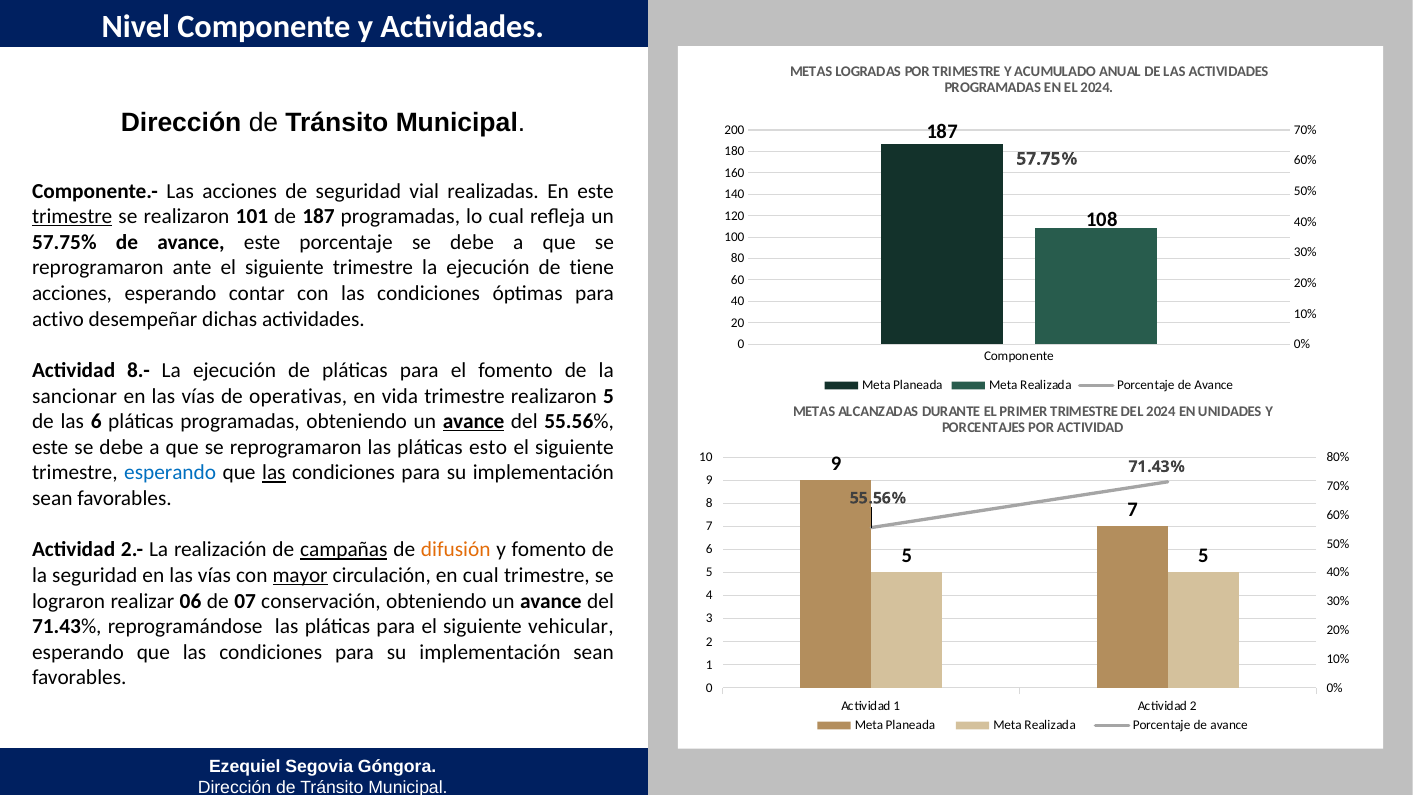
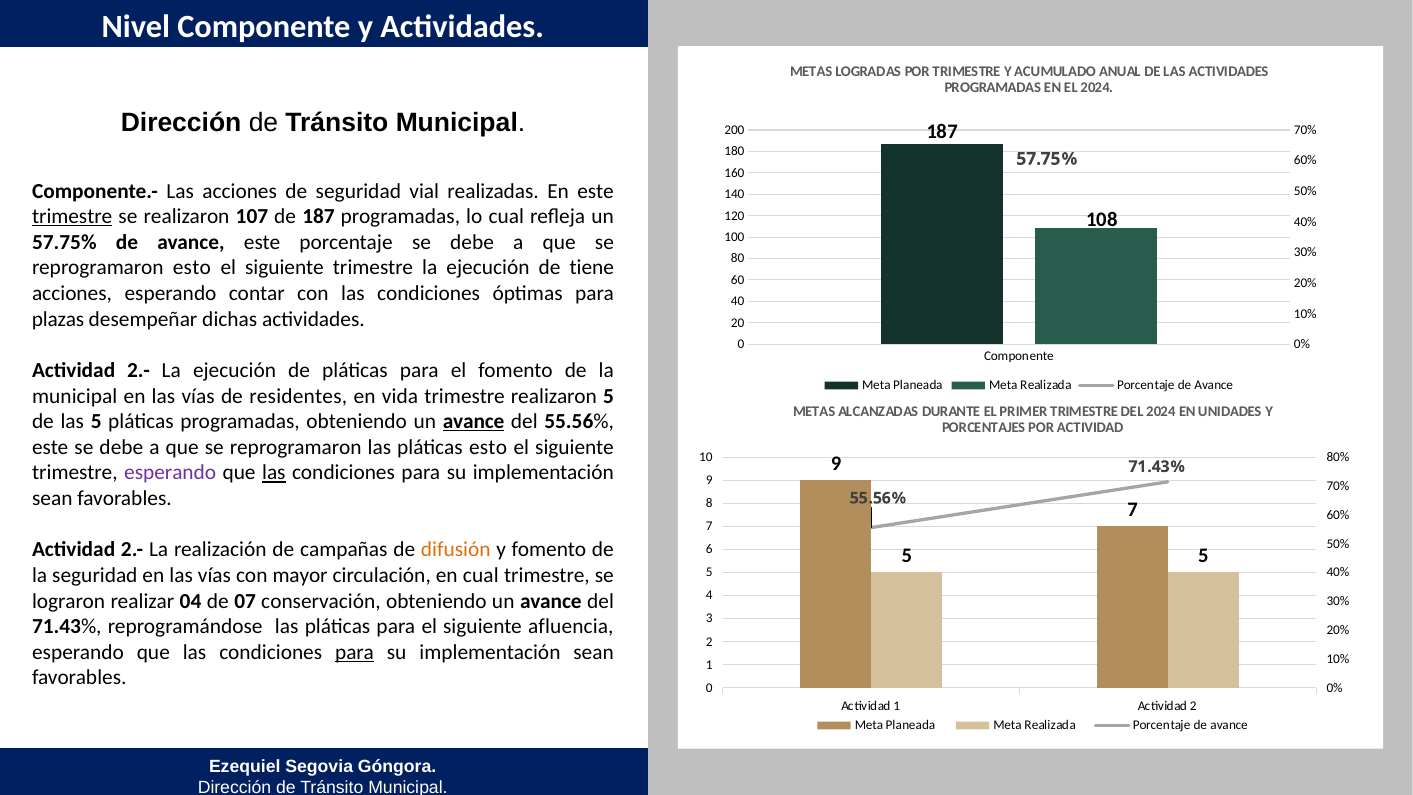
101: 101 -> 107
reprogramaron ante: ante -> esto
activo: activo -> plazas
8.- at (139, 370): 8.- -> 2.-
sancionar at (75, 396): sancionar -> municipal
operativas: operativas -> residentes
las 6: 6 -> 5
esperando at (170, 473) colour: blue -> purple
campañas underline: present -> none
mayor underline: present -> none
06: 06 -> 04
vehicular: vehicular -> afluencia
para at (355, 652) underline: none -> present
